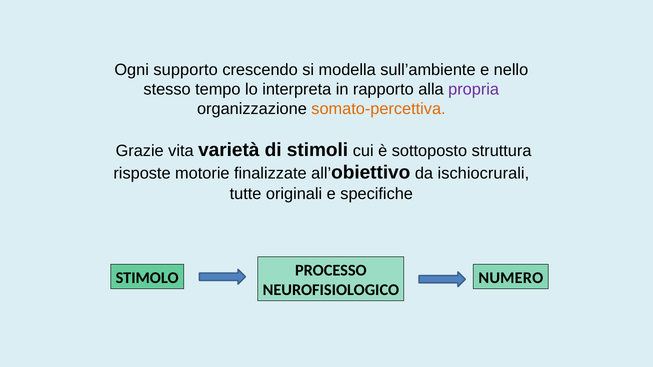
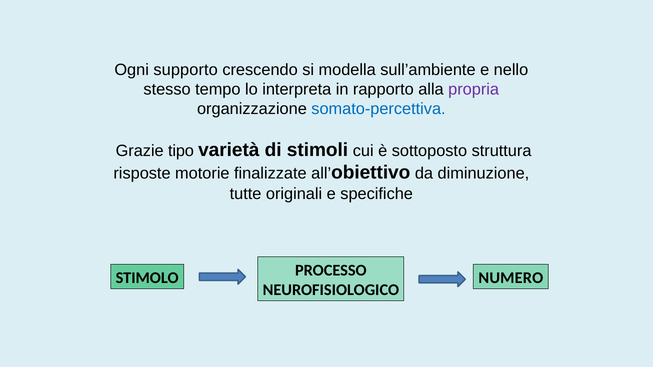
somato-percettiva colour: orange -> blue
vita: vita -> tipo
ischiocrurali: ischiocrurali -> diminuzione
